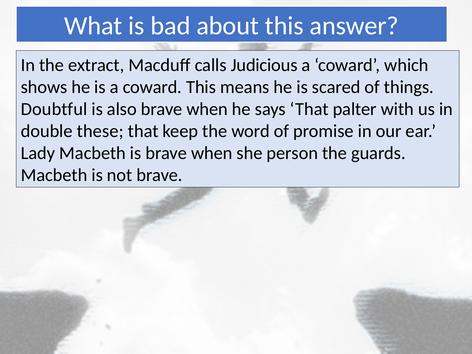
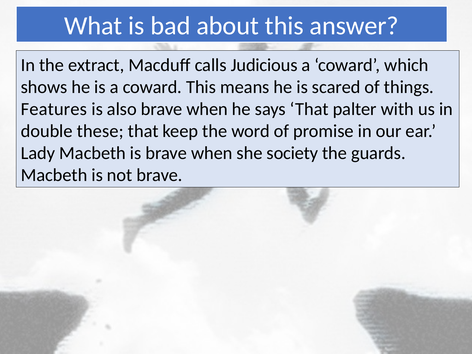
Doubtful: Doubtful -> Features
person: person -> society
